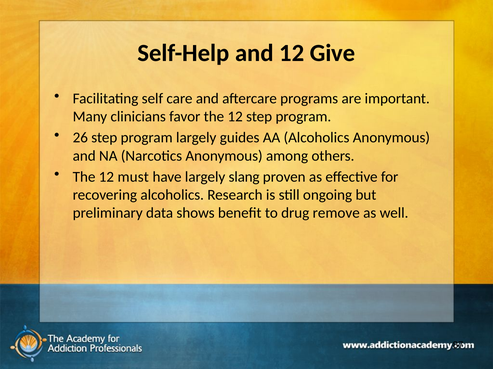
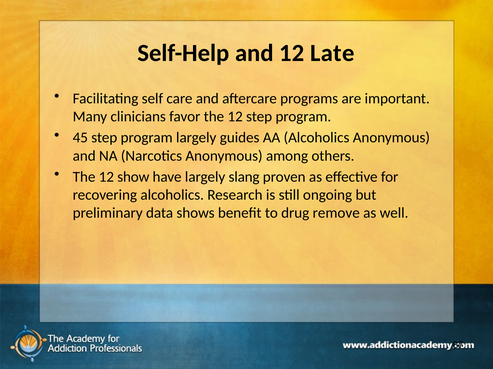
Give: Give -> Late
26: 26 -> 45
must: must -> show
